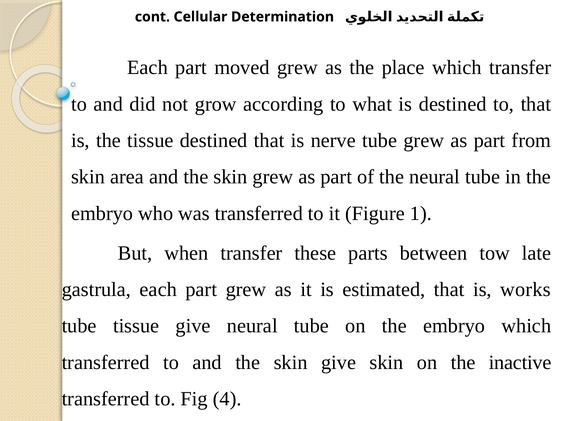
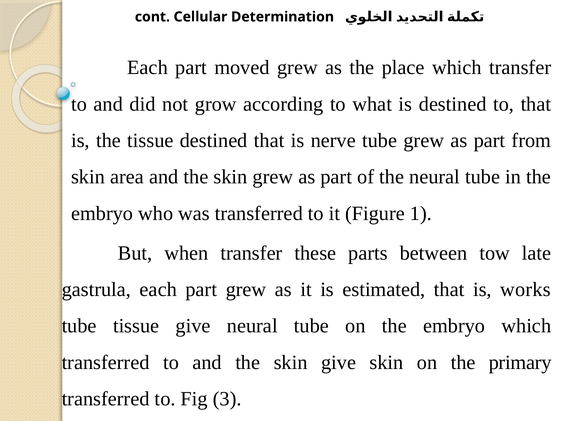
inactive: inactive -> primary
4: 4 -> 3
